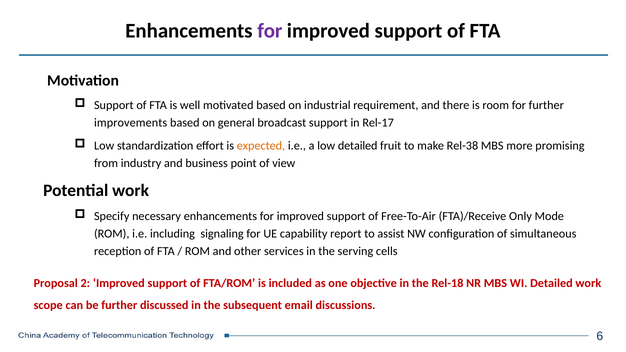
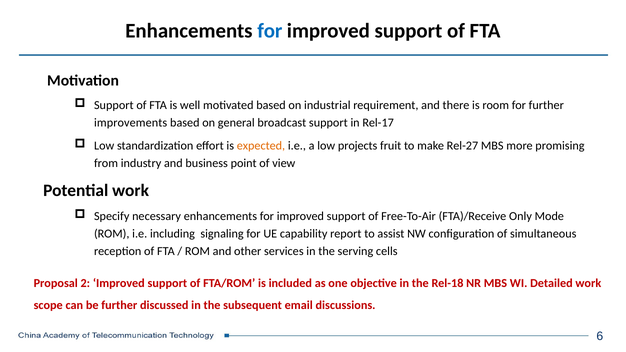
for at (270, 31) colour: purple -> blue
low detailed: detailed -> projects
Rel-38: Rel-38 -> Rel-27
